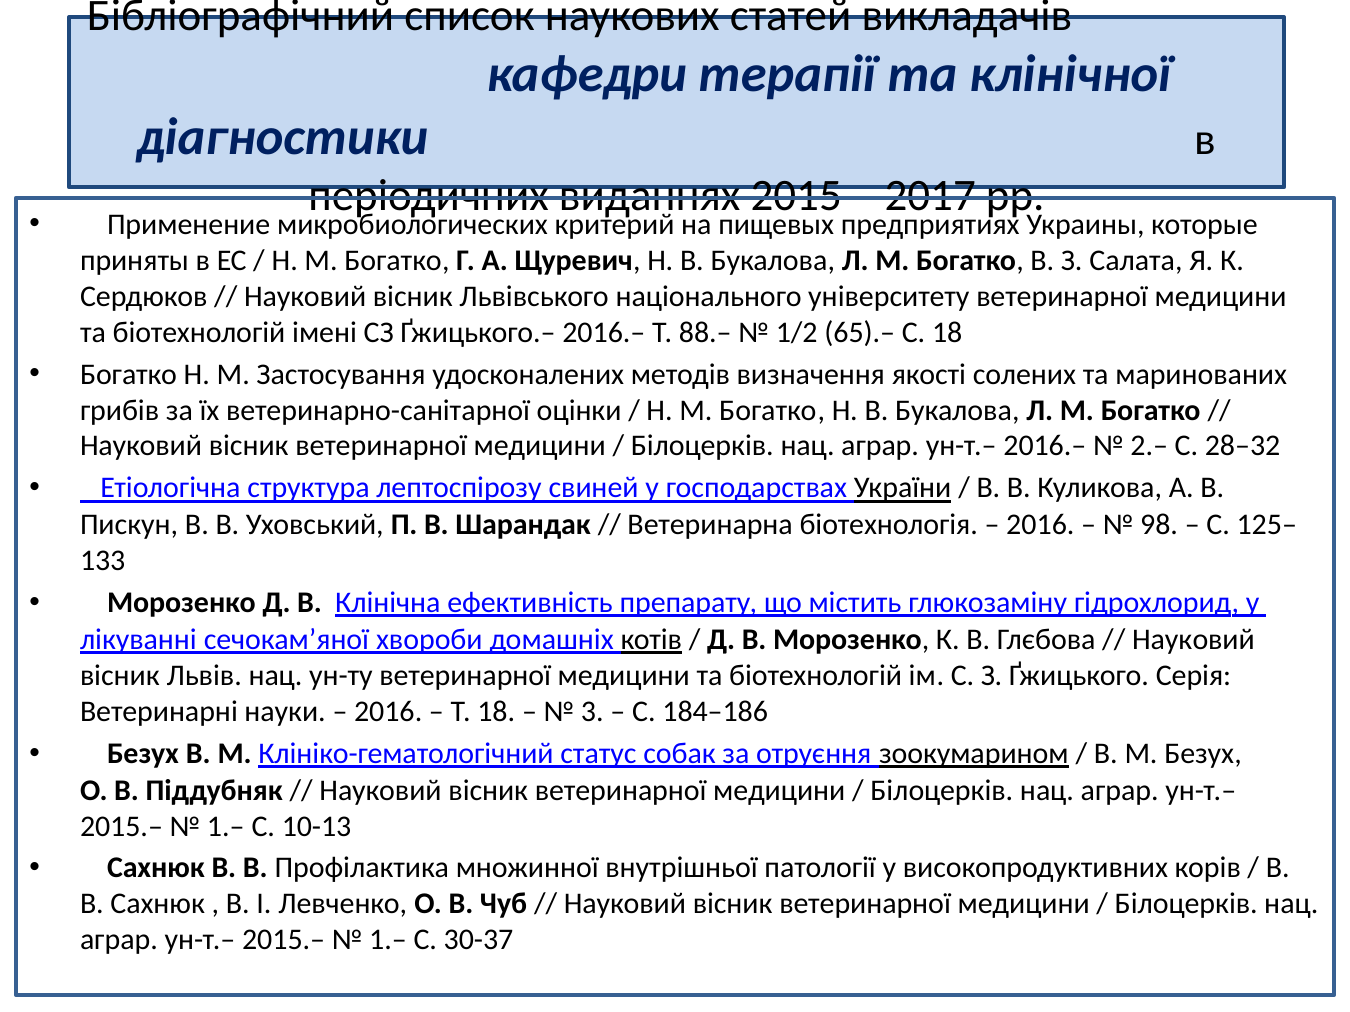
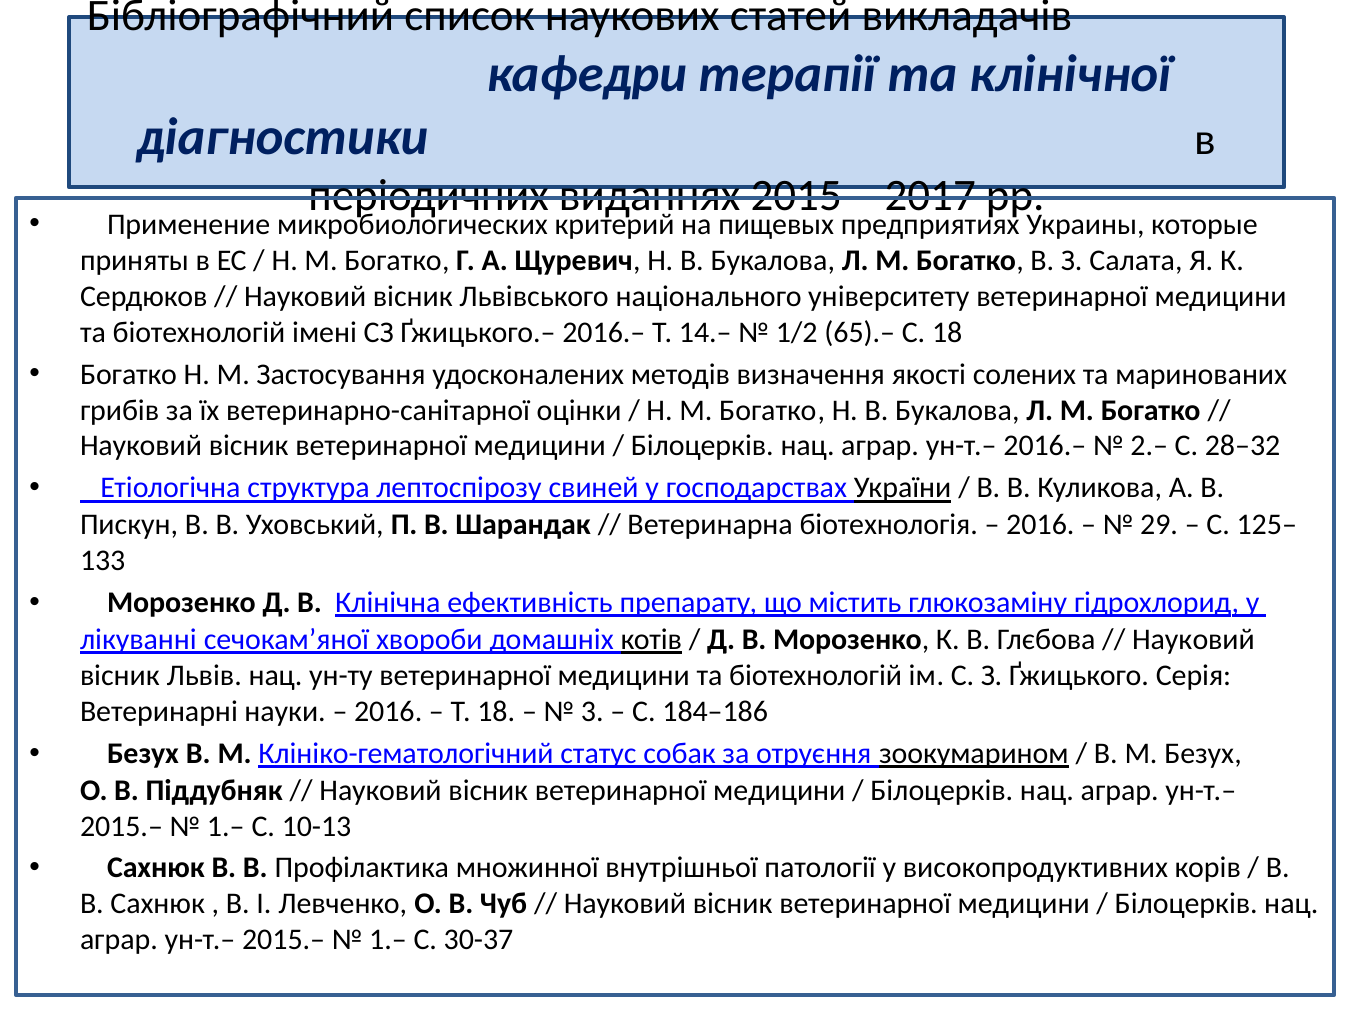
88.–: 88.– -> 14.–
98: 98 -> 29
